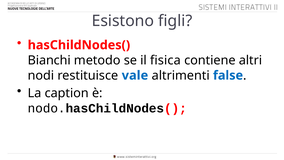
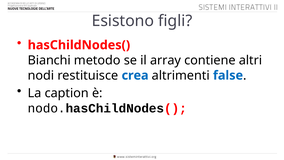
fisica: fisica -> array
vale: vale -> crea
